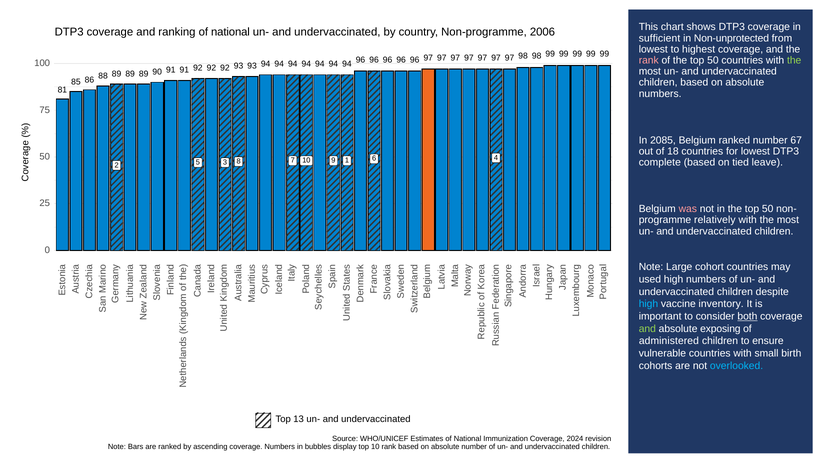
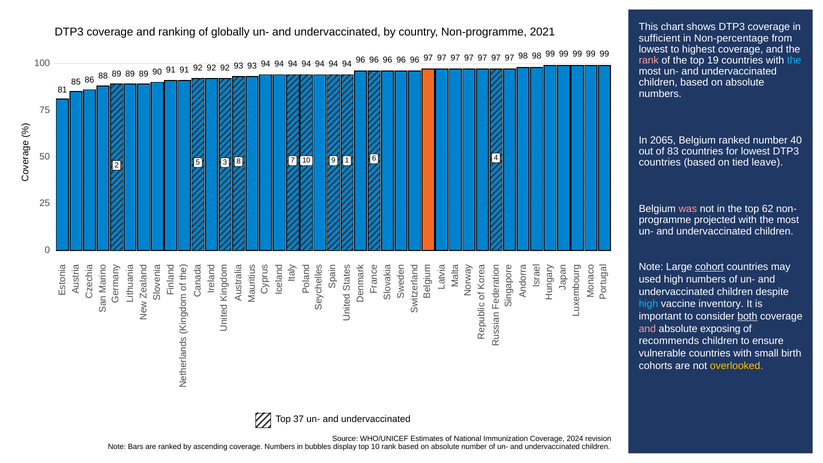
ranking of national: national -> globally
2006: 2006 -> 2021
Non-unprotected: Non-unprotected -> Non-percentage
of the top 50: 50 -> 19
the at (794, 60) colour: light green -> light blue
2085: 2085 -> 2065
67: 67 -> 40
18: 18 -> 83
complete at (660, 162): complete -> countries
in the top 50: 50 -> 62
relatively: relatively -> projected
cohort underline: none -> present
and at (647, 329) colour: light green -> pink
administered: administered -> recommends
overlooked colour: light blue -> yellow
13: 13 -> 37
